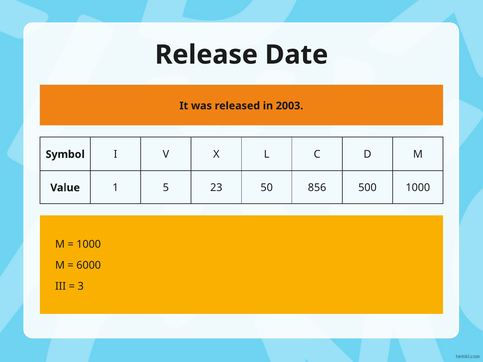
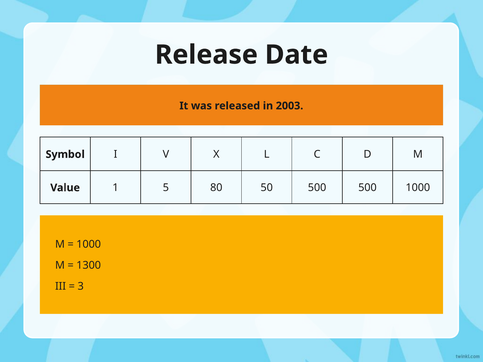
23: 23 -> 80
50 856: 856 -> 500
6000: 6000 -> 1300
